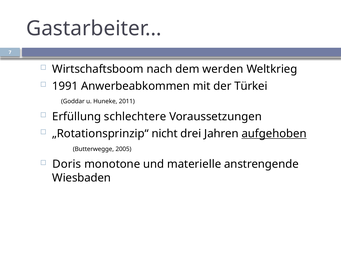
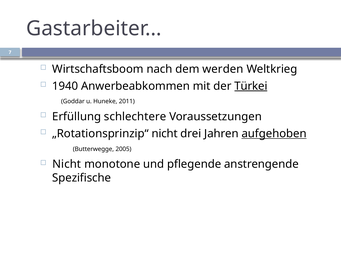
1991: 1991 -> 1940
Türkei underline: none -> present
Doris at (67, 164): Doris -> Nicht
materielle: materielle -> pflegende
Wiesbaden: Wiesbaden -> Spezifische
